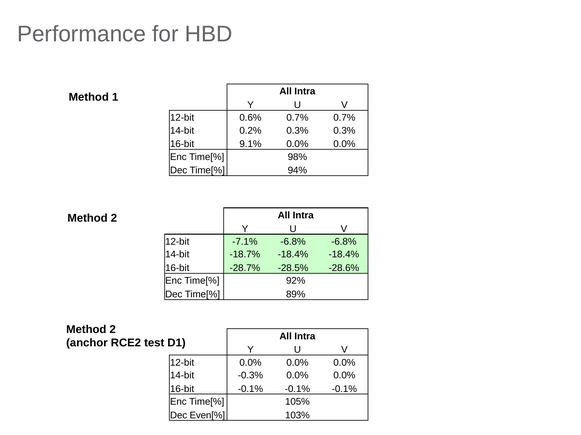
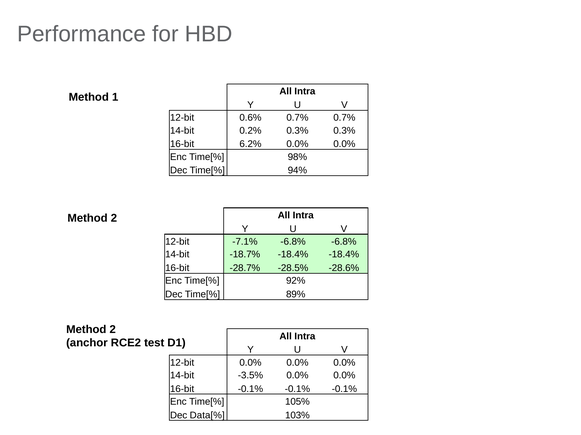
9.1%: 9.1% -> 6.2%
-0.3%: -0.3% -> -3.5%
Even[%: Even[% -> Data[%
